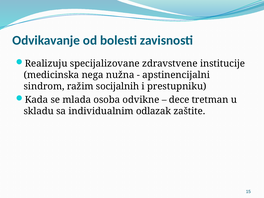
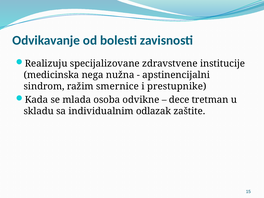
socijalnih: socijalnih -> smernice
prestupniku: prestupniku -> prestupnike
